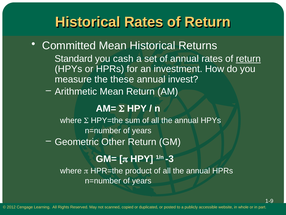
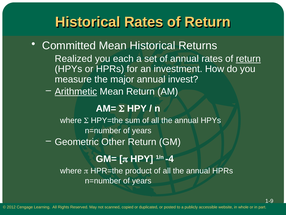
Standard: Standard -> Realized
cash: cash -> each
these: these -> major
Arithmetic underline: none -> present
-3: -3 -> -4
